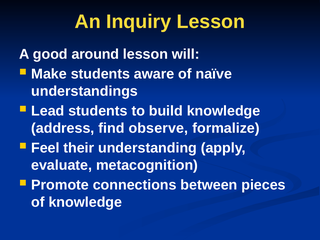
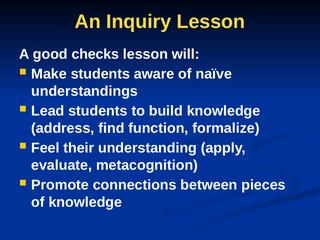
around: around -> checks
observe: observe -> function
